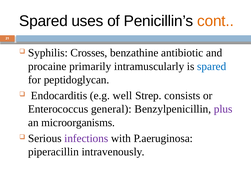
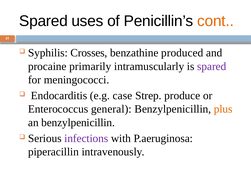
antibiotic: antibiotic -> produced
spared at (212, 66) colour: blue -> purple
peptidoglycan: peptidoglycan -> meningococci
well: well -> case
consists: consists -> produce
plus colour: purple -> orange
an microorganisms: microorganisms -> benzylpenicillin
